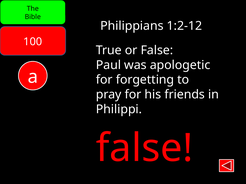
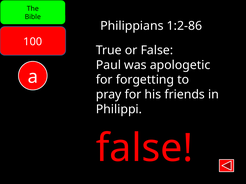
1:2-12: 1:2-12 -> 1:2-86
